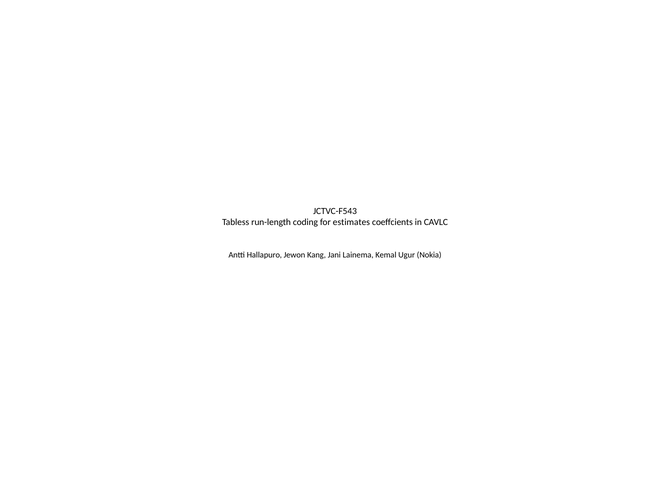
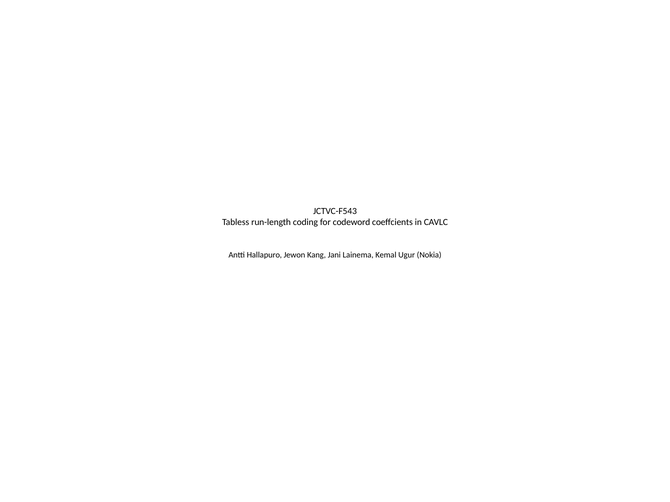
estimates: estimates -> codeword
